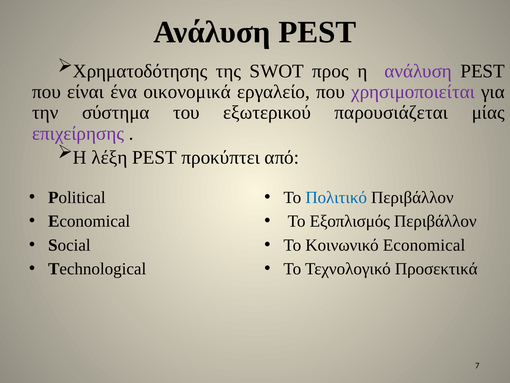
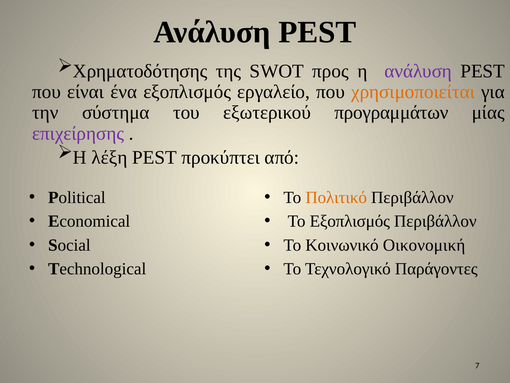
ένα οικονομικά: οικονομικά -> εξοπλισμός
χρησιμοποιείται colour: purple -> orange
παρουσιάζεται: παρουσιάζεται -> προγραμμάτων
Πολιτικό colour: blue -> orange
Κοινωνικό Economical: Economical -> Οικονομική
Προσεκτικά: Προσεκτικά -> Παράγοντες
